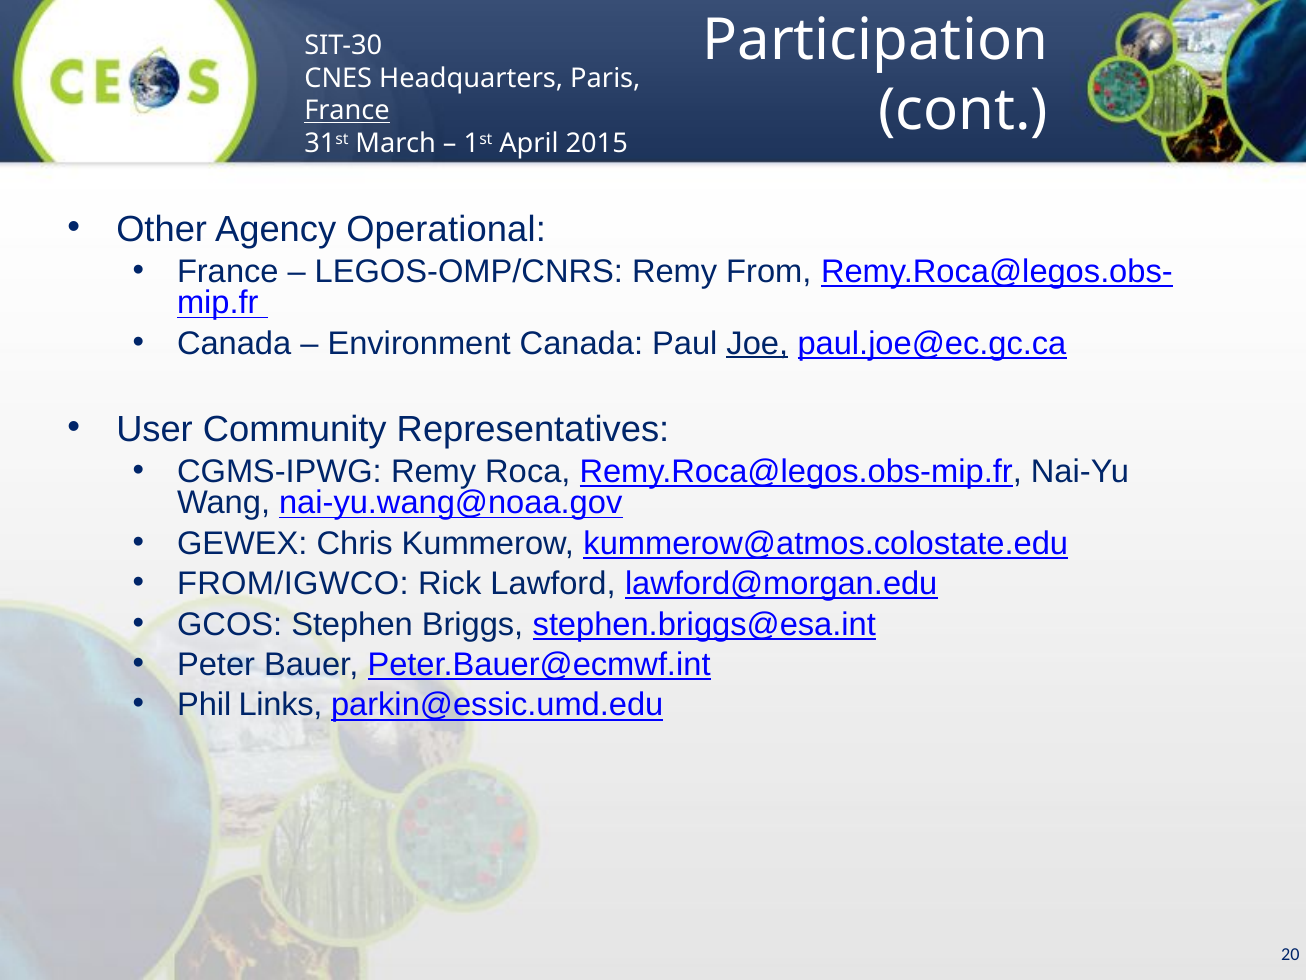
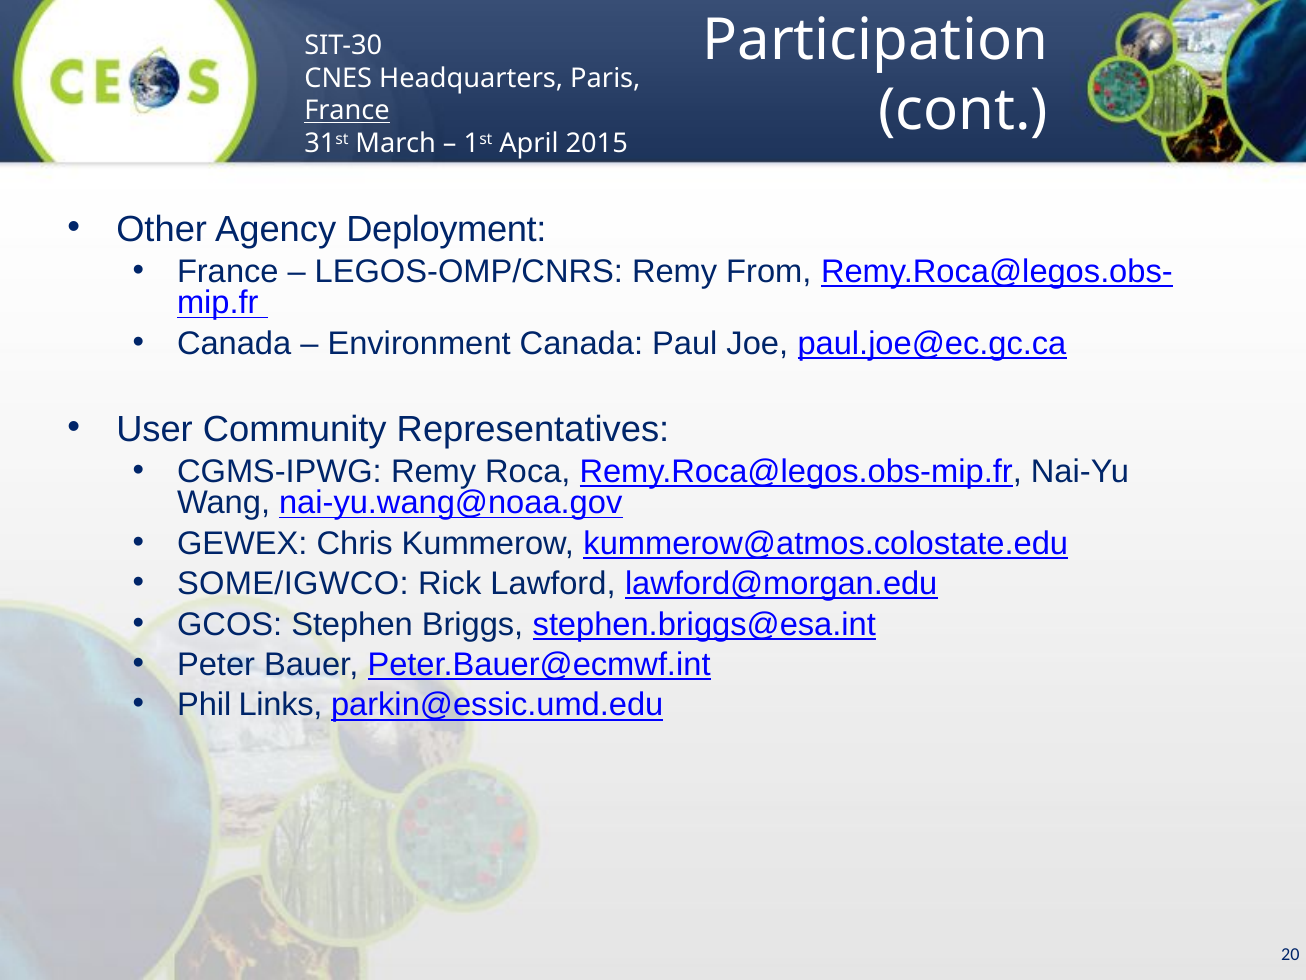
Operational: Operational -> Deployment
Joe underline: present -> none
FROM/IGWCO: FROM/IGWCO -> SOME/IGWCO
